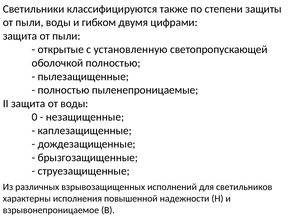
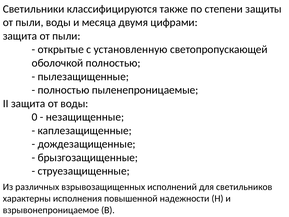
гибком: гибком -> месяца
